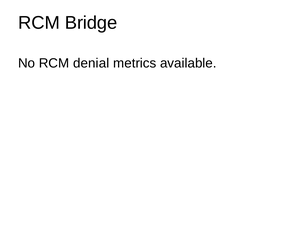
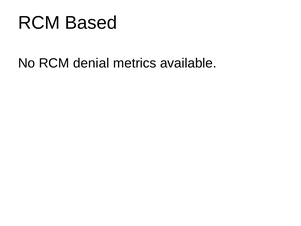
Bridge: Bridge -> Based
